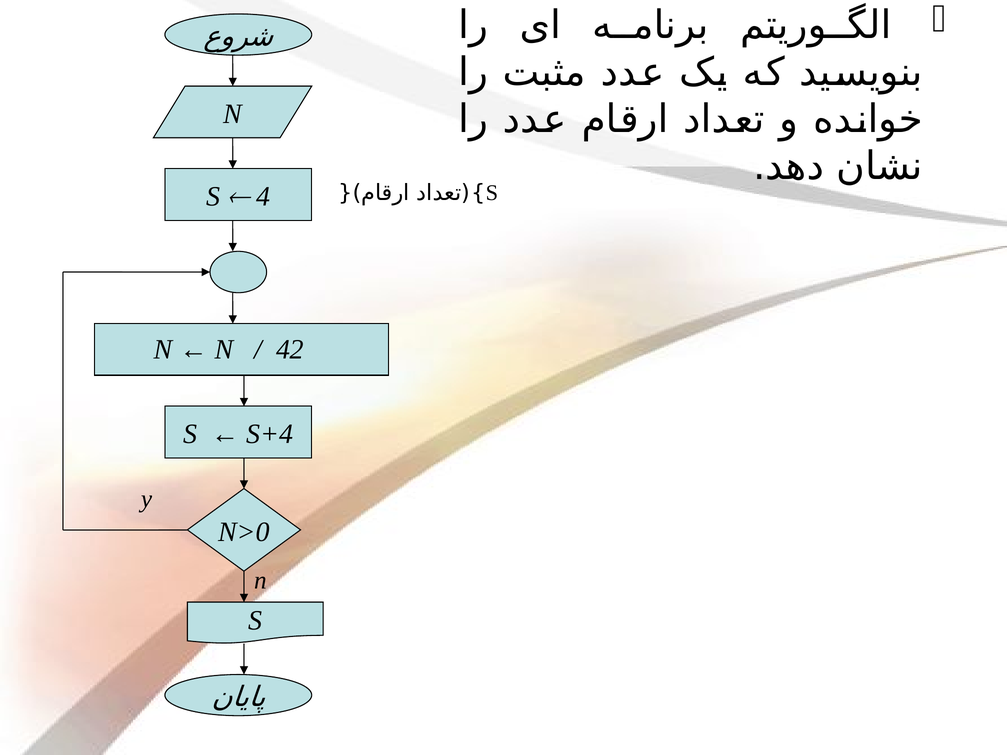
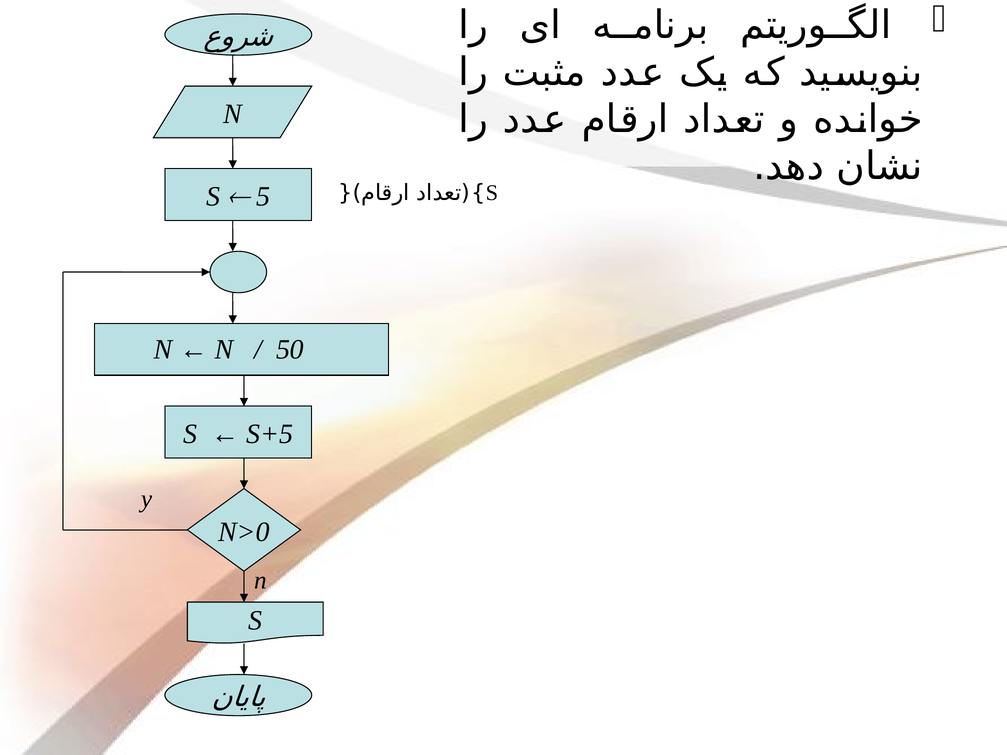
4: 4 -> 5
42: 42 -> 50
S+4: S+4 -> S+5
